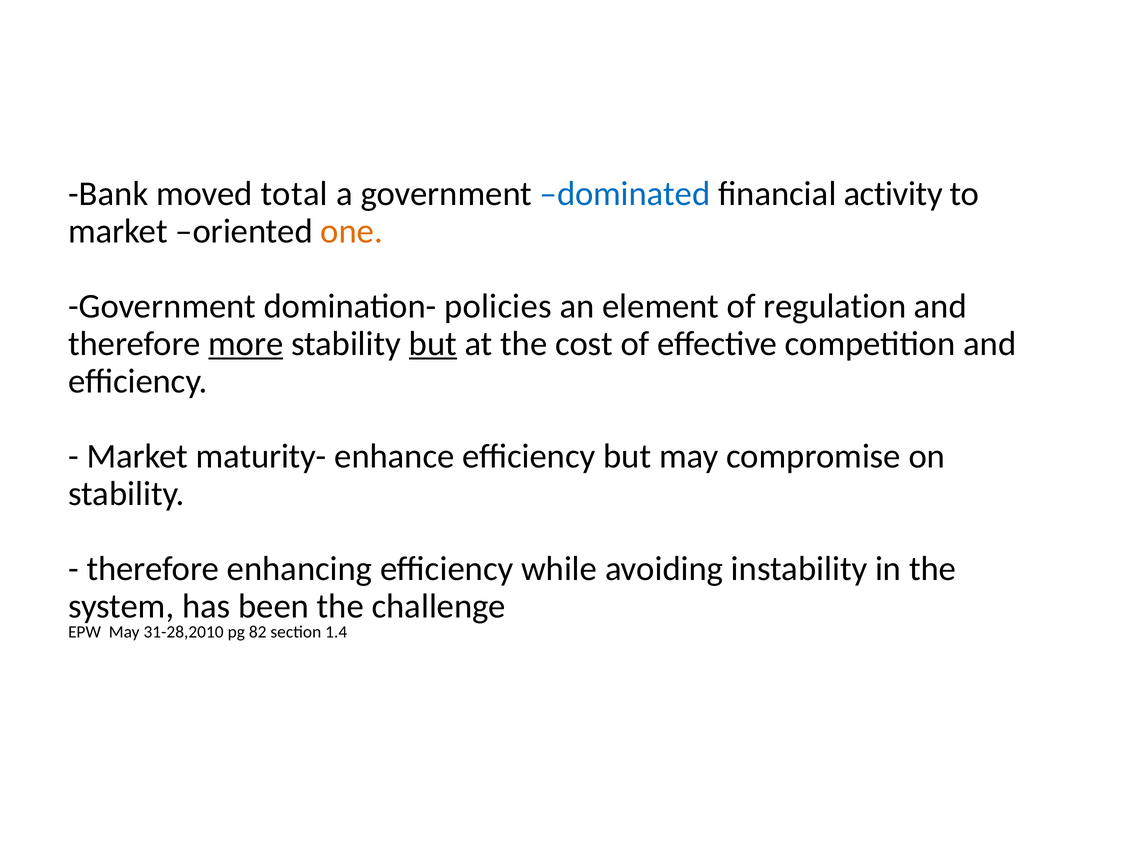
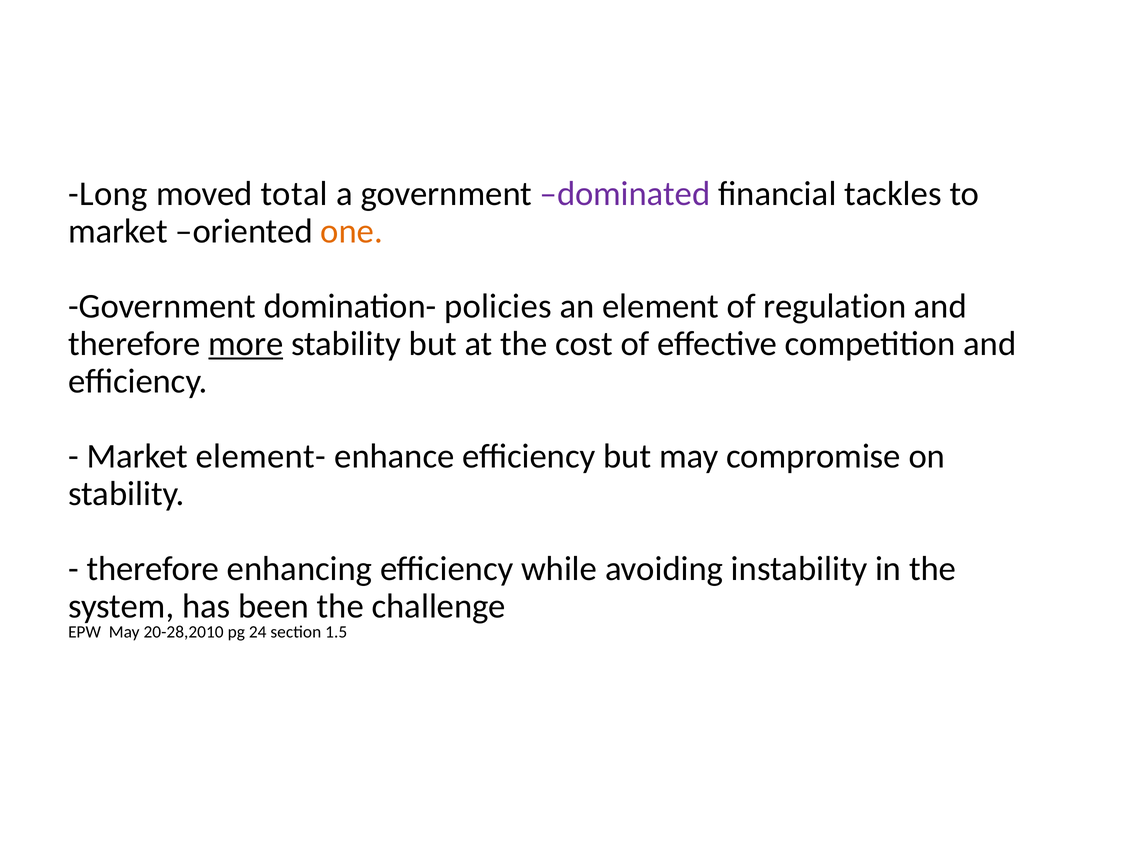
Bank: Bank -> Long
dominated colour: blue -> purple
activity: activity -> tackles
but at (433, 344) underline: present -> none
maturity-: maturity- -> element-
31-28,2010: 31-28,2010 -> 20-28,2010
82: 82 -> 24
1.4: 1.4 -> 1.5
